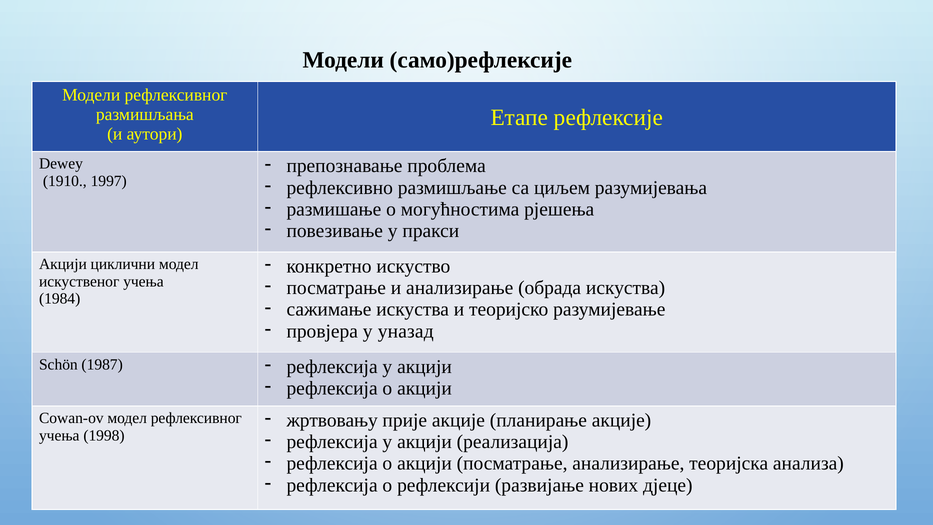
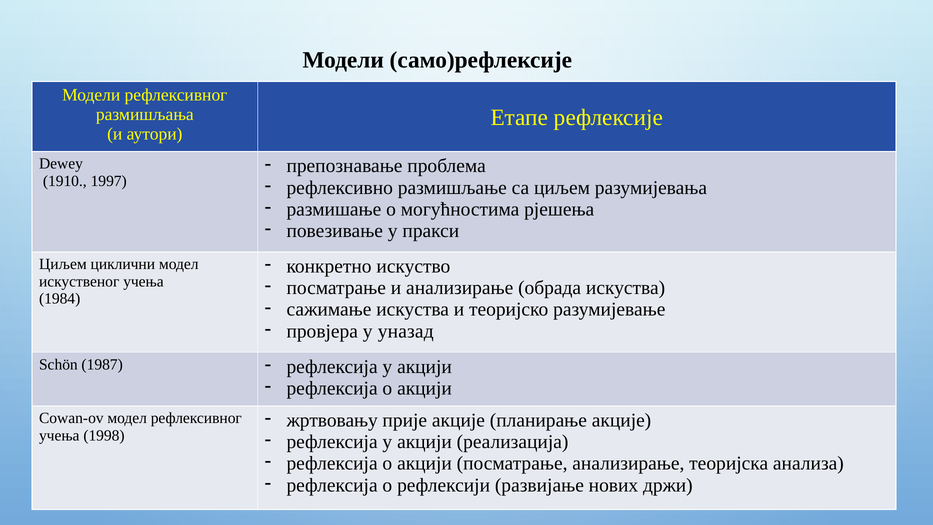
Акцији at (63, 264): Акцији -> Циљем
дјеце: дјеце -> држи
